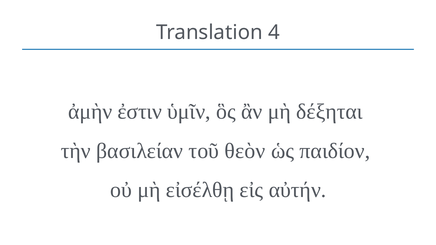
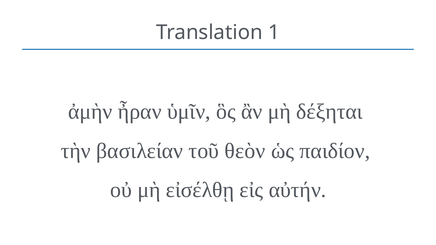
4: 4 -> 1
ἐστιν: ἐστιν -> ἦραν
